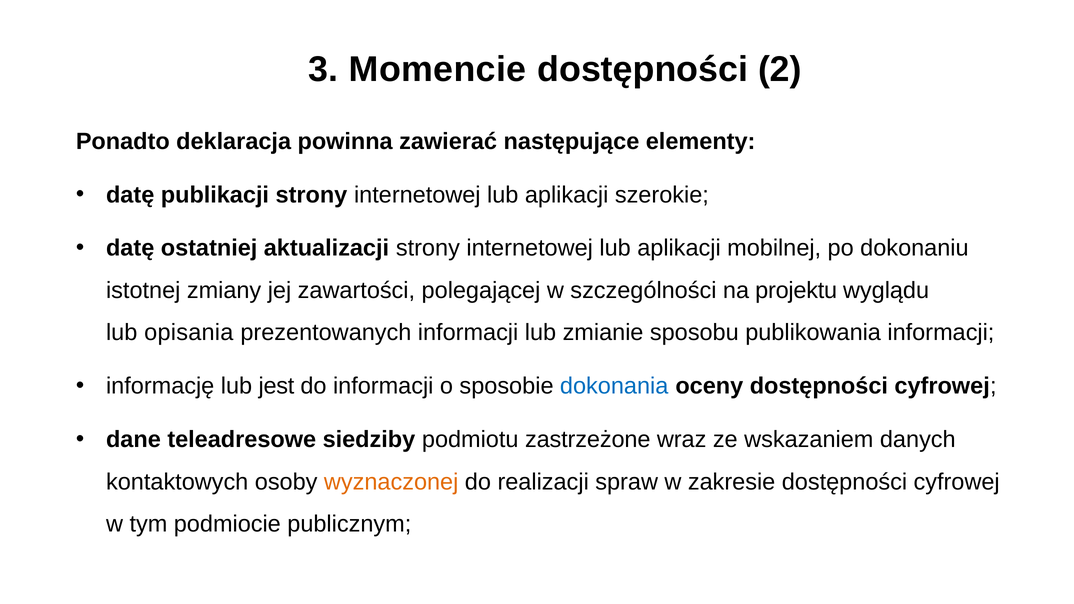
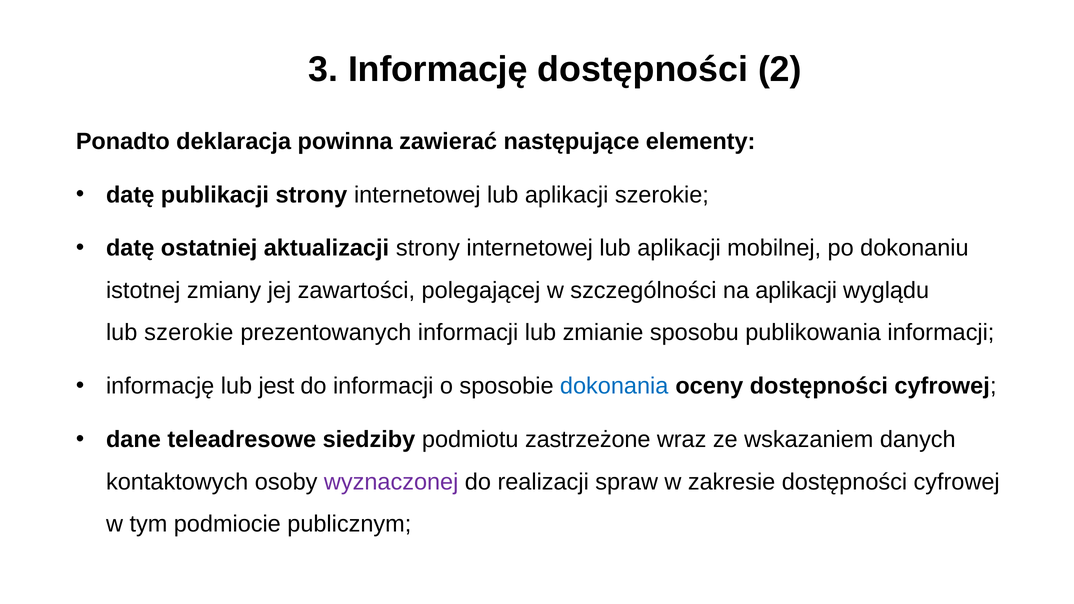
3 Momencie: Momencie -> Informację
na projektu: projektu -> aplikacji
lub opisania: opisania -> szerokie
wyznaczonej colour: orange -> purple
